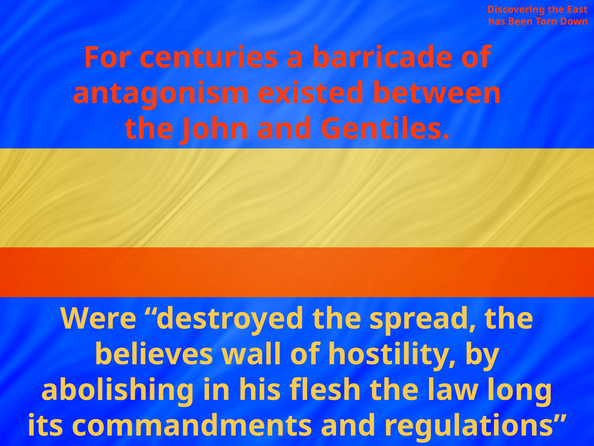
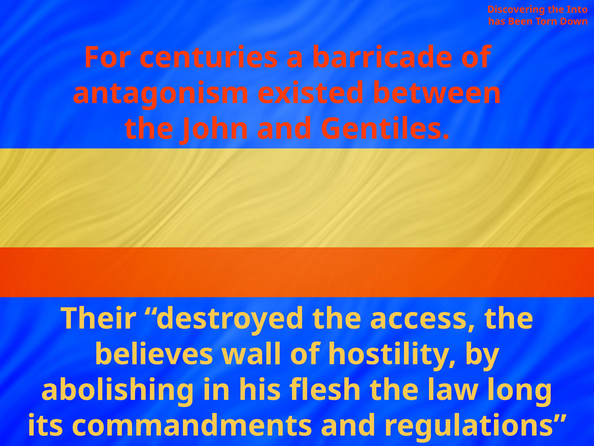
East: East -> Into
Were: Were -> Their
spread: spread -> access
